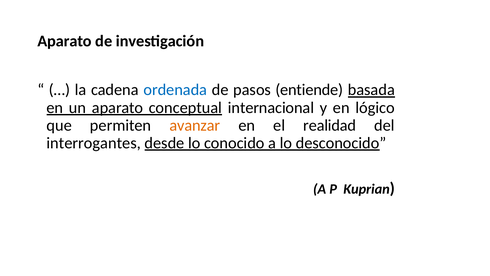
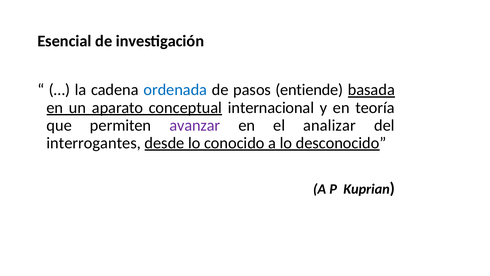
Aparato at (65, 41): Aparato -> Esencial
lógico: lógico -> teoría
avanzar colour: orange -> purple
realidad: realidad -> analizar
